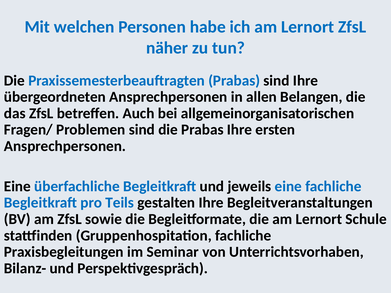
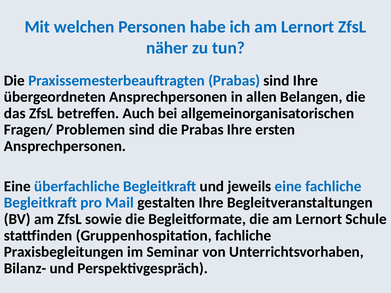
Teils: Teils -> Mail
